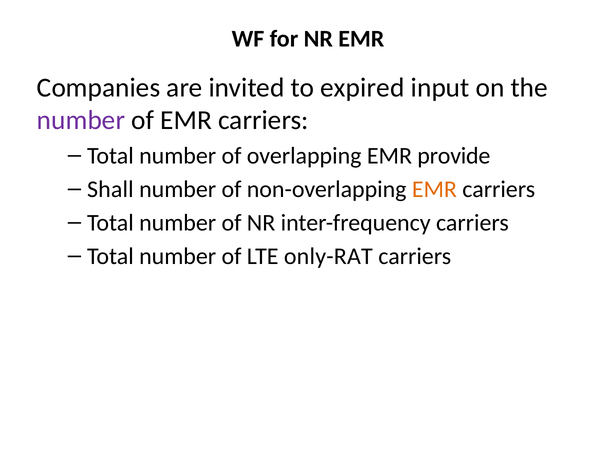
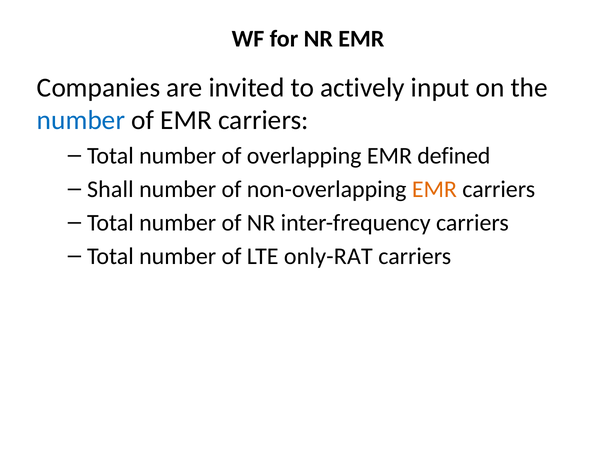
expired: expired -> actively
number at (81, 120) colour: purple -> blue
provide: provide -> defined
